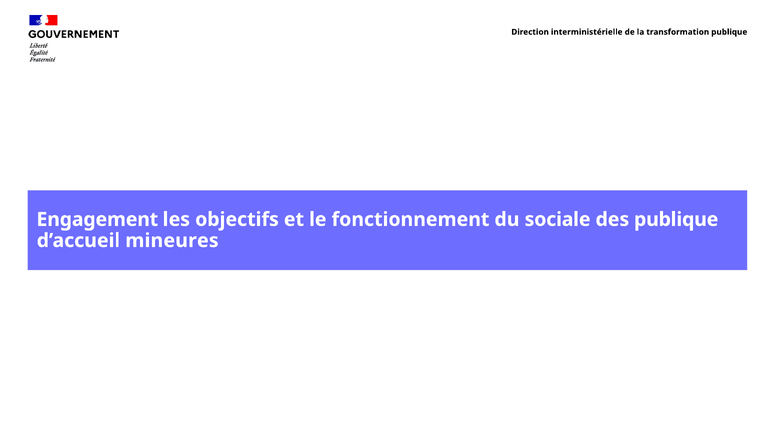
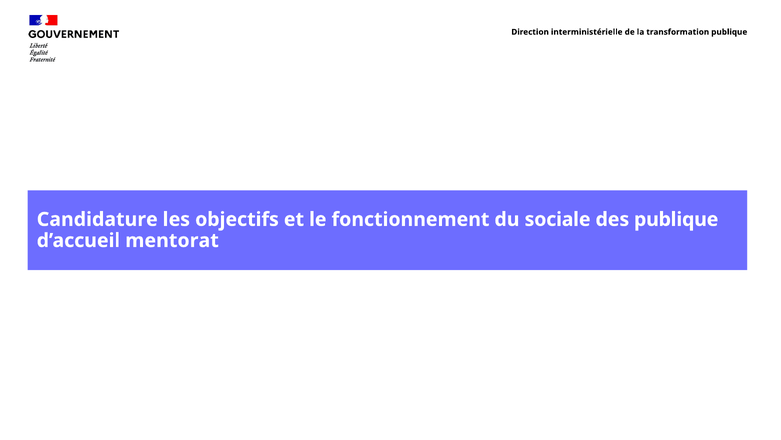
Engagement: Engagement -> Candidature
mineures: mineures -> mentorat
